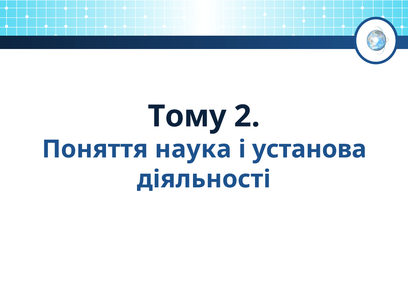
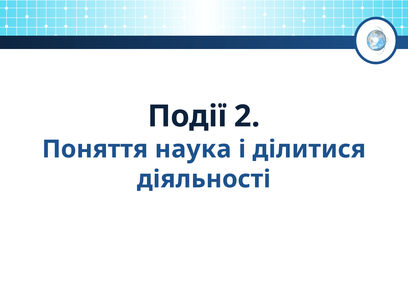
Тому: Тому -> Події
установа: установа -> ділитися
